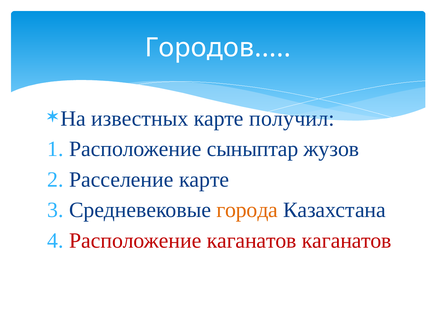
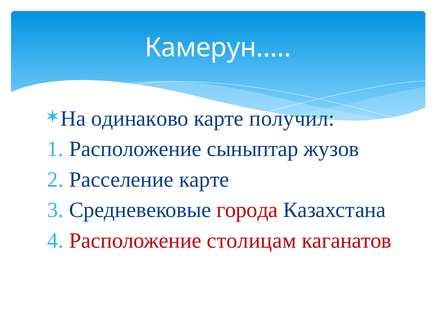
Городов: Городов -> Камерун
известных: известных -> одинаково
города colour: orange -> red
каганатов at (252, 241): каганатов -> столицам
